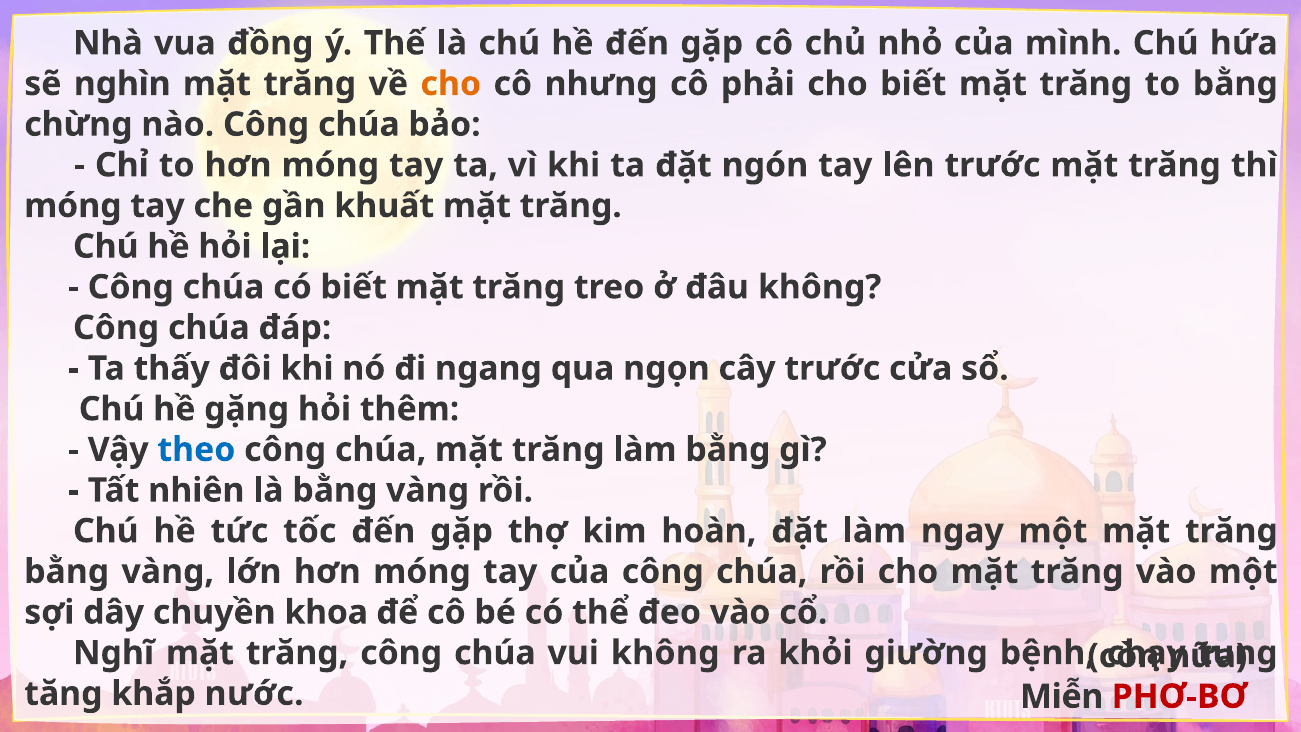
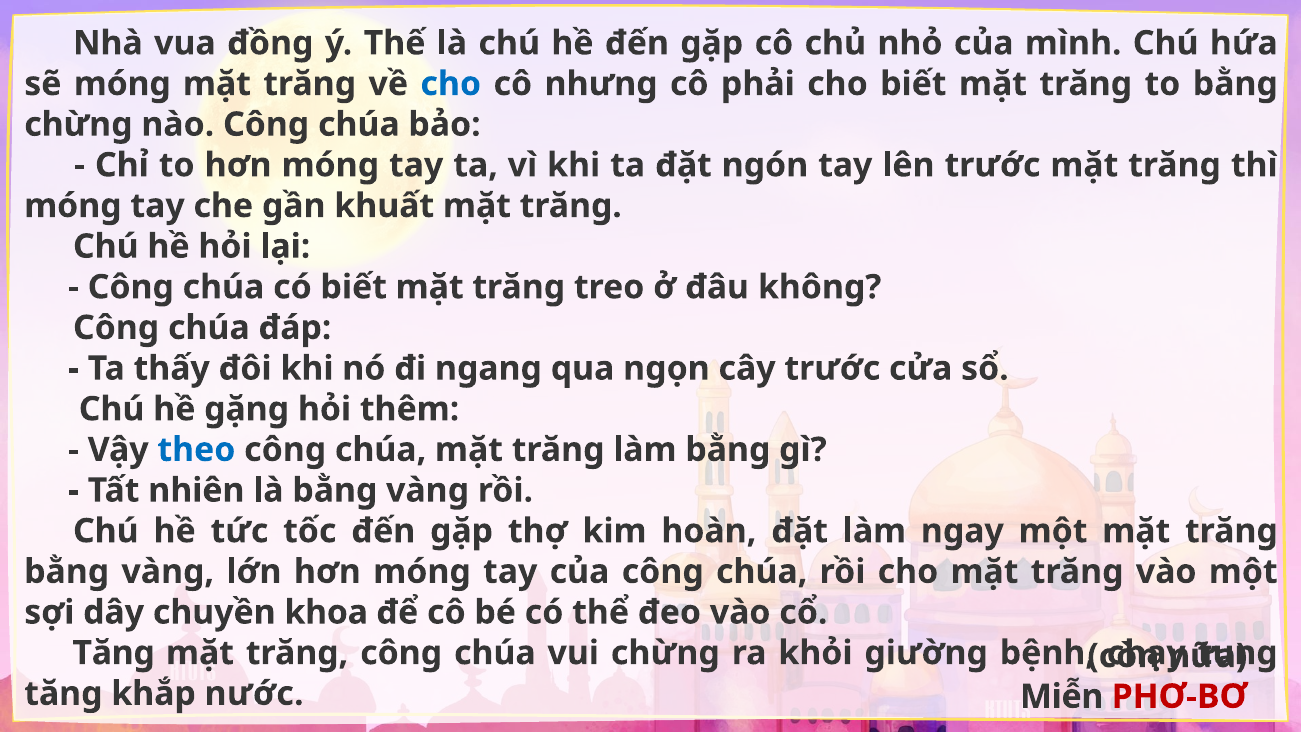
sẽ nghìn: nghìn -> móng
cho at (451, 84) colour: orange -> blue
Nghĩ at (114, 653): Nghĩ -> Tăng
vui không: không -> chừng
